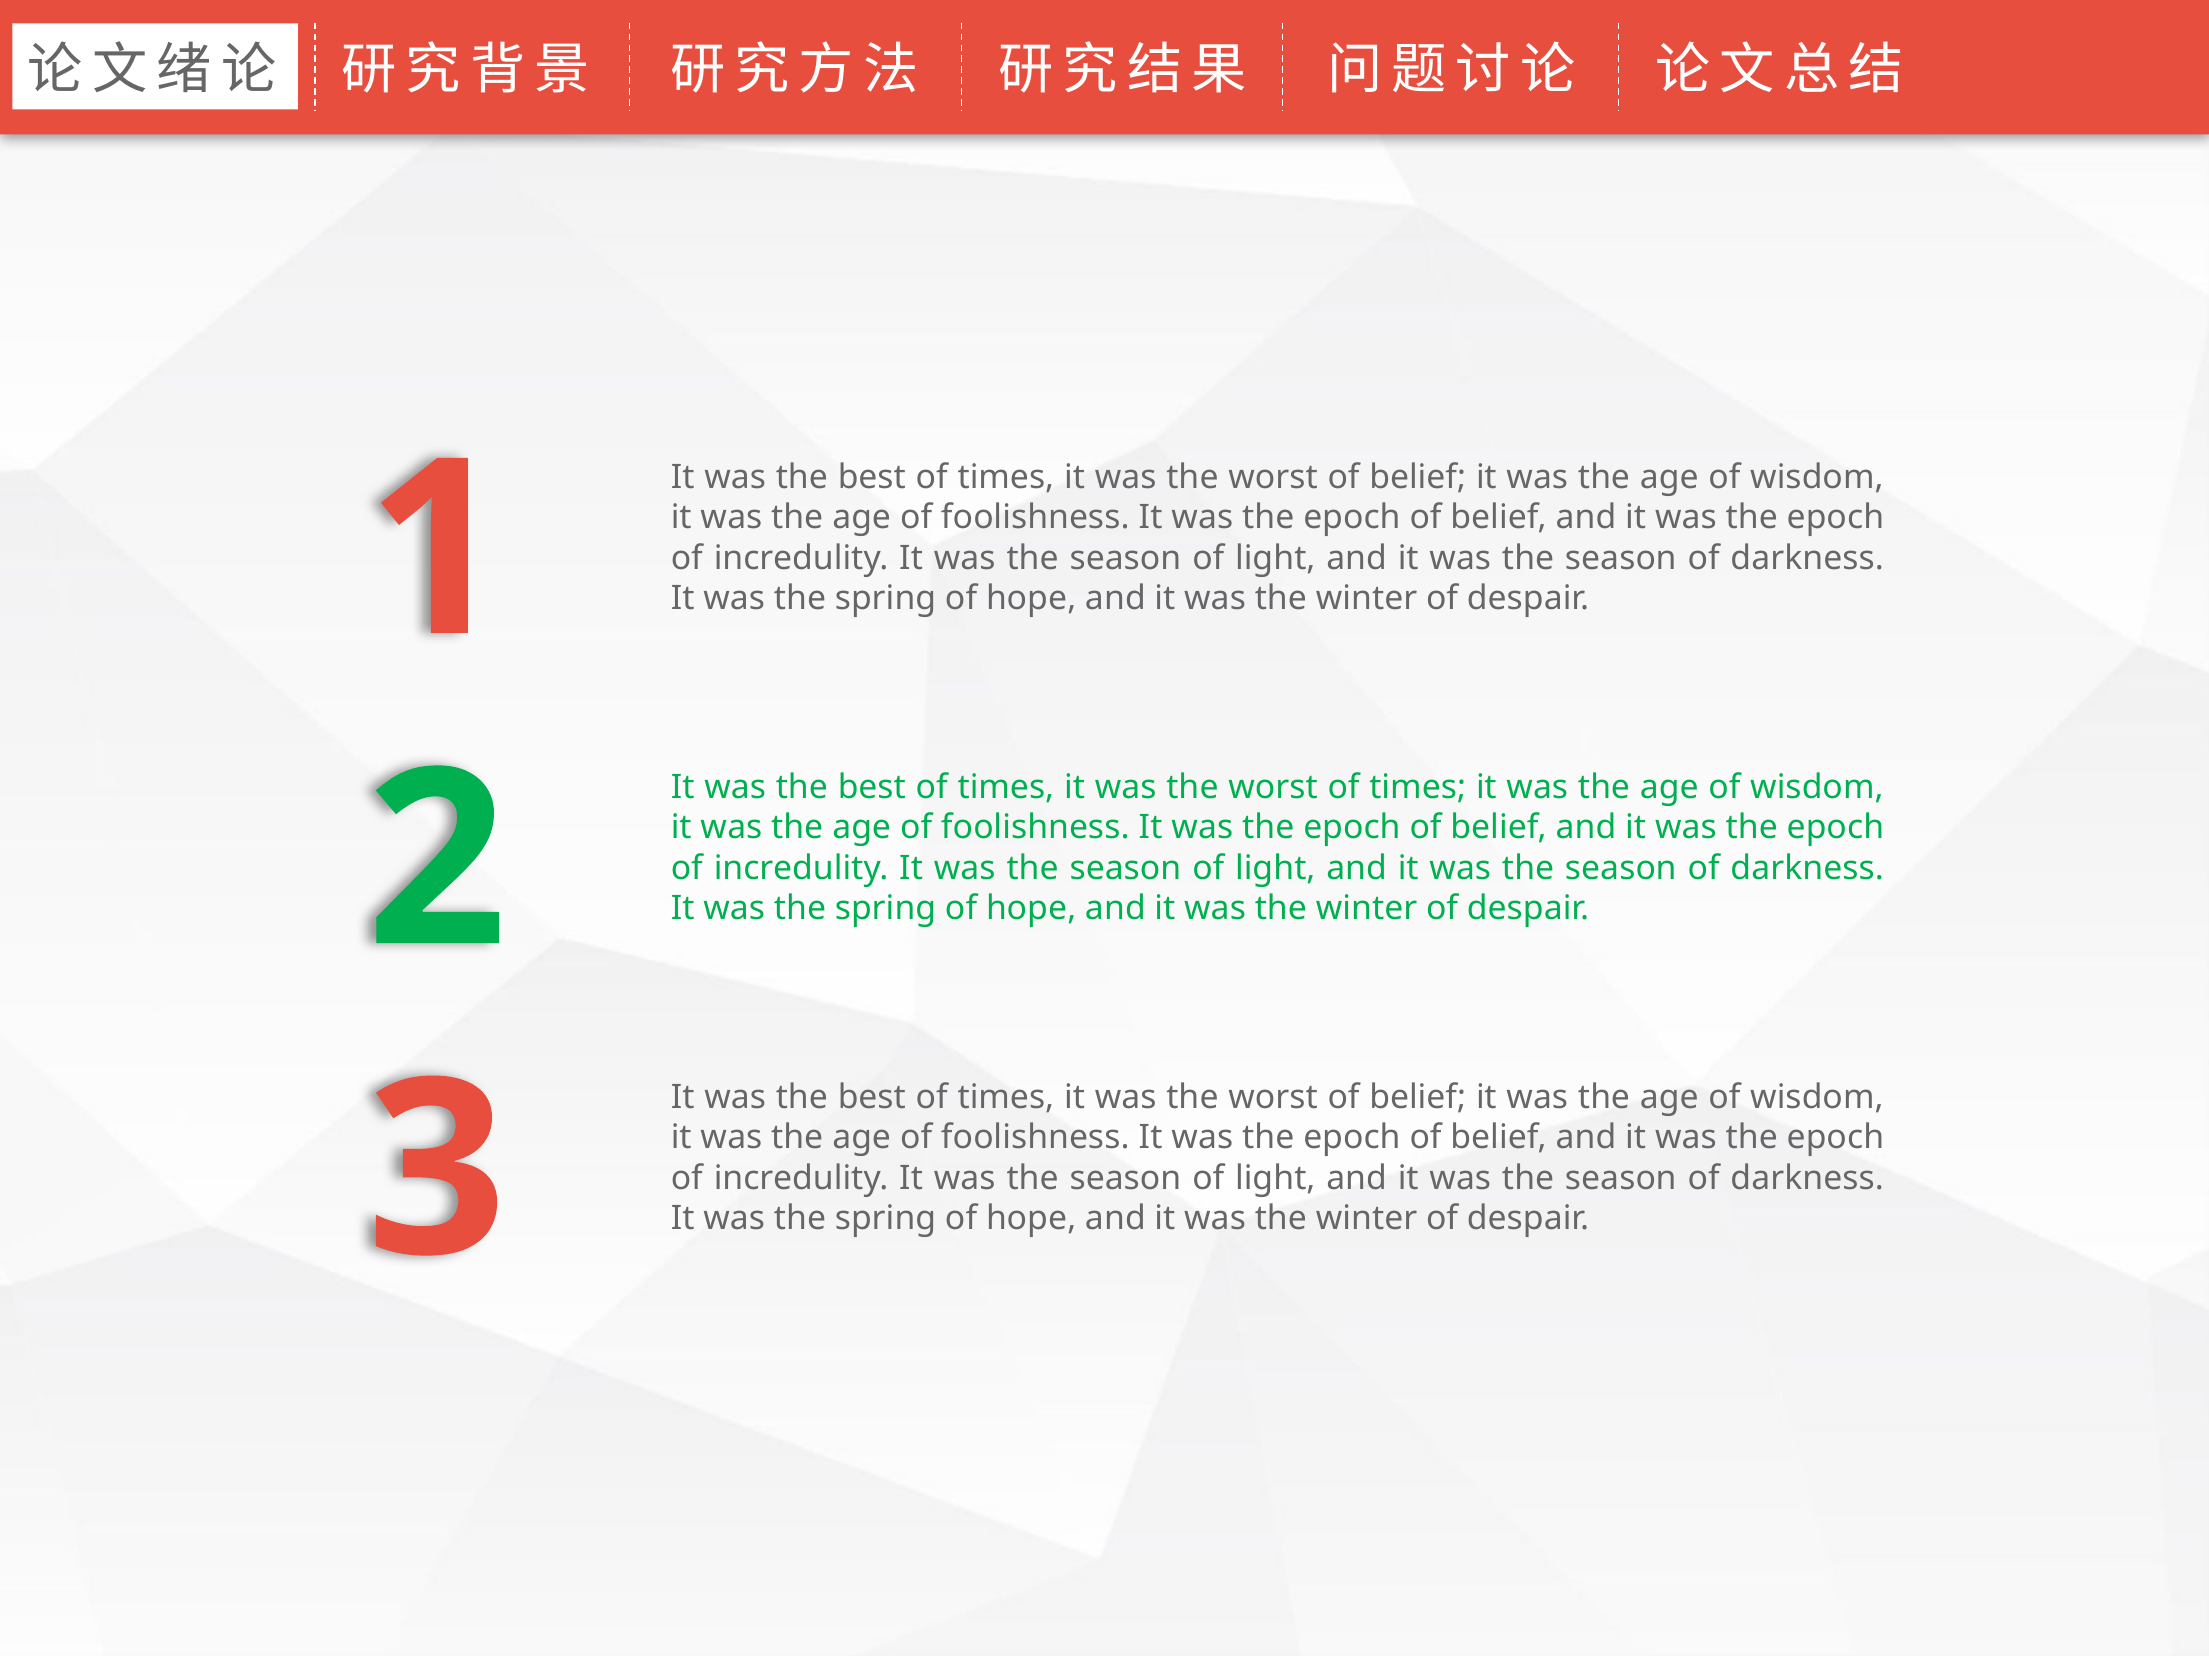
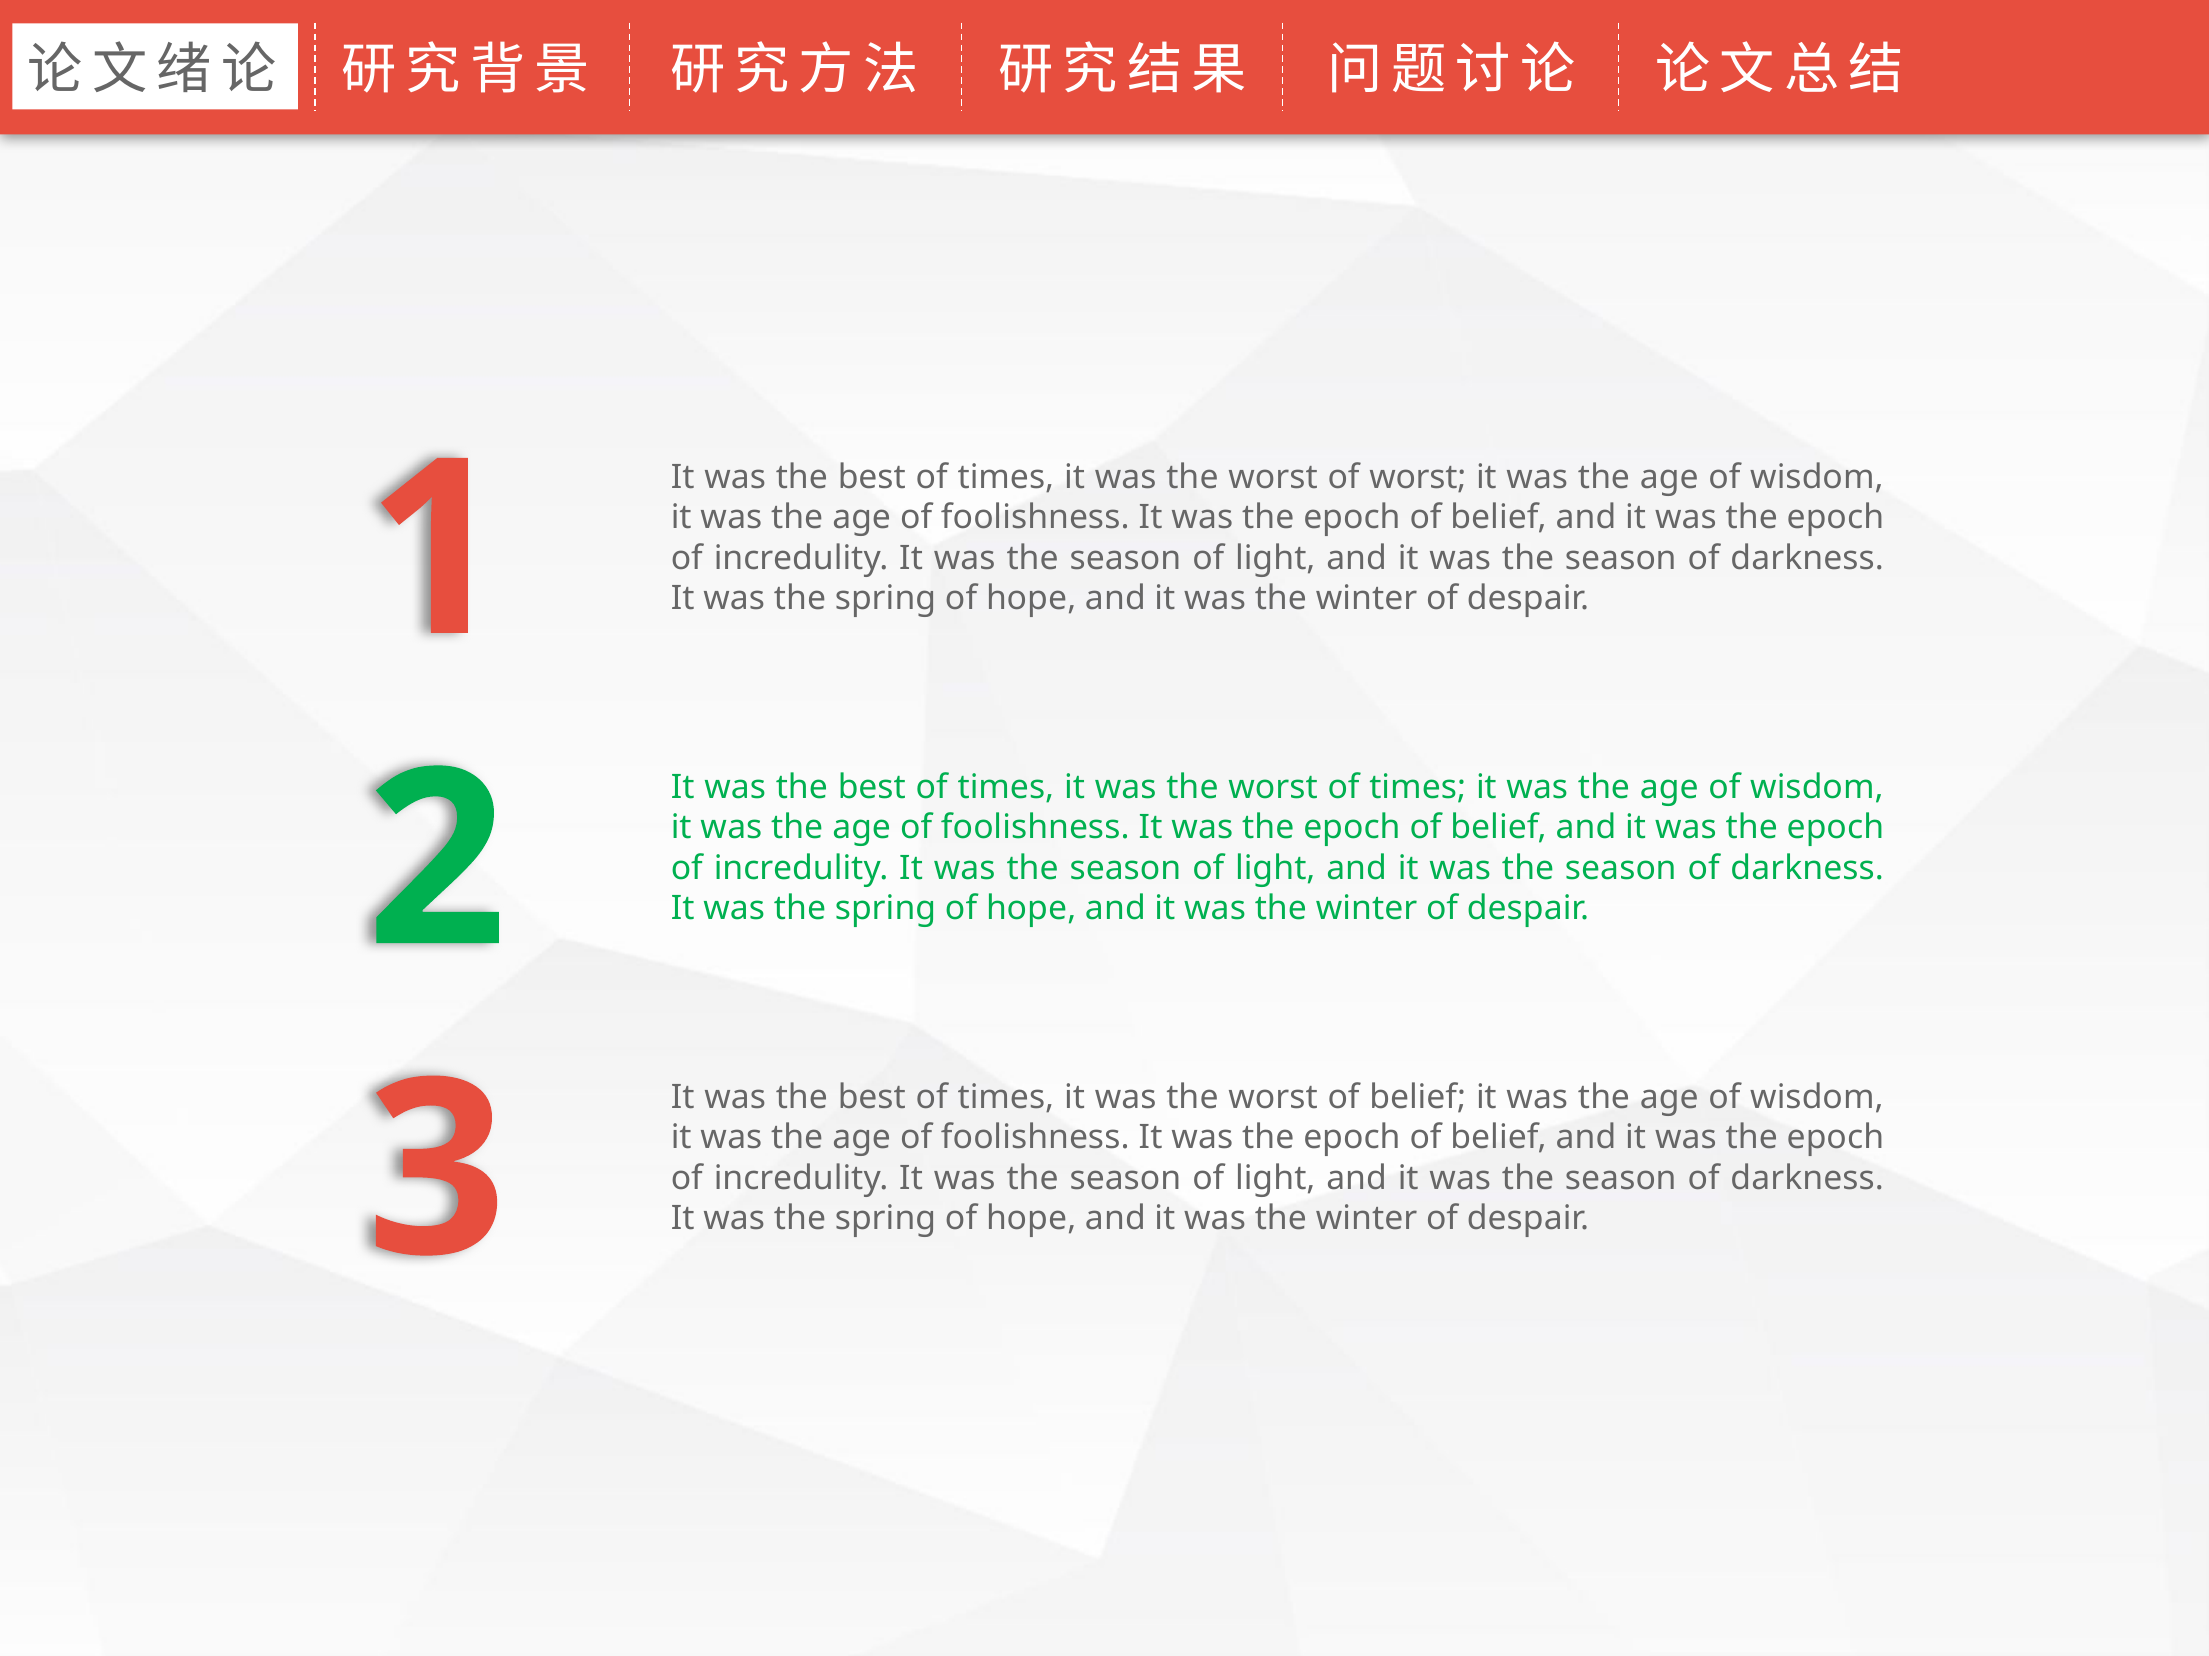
belief at (1418, 477): belief -> worst
